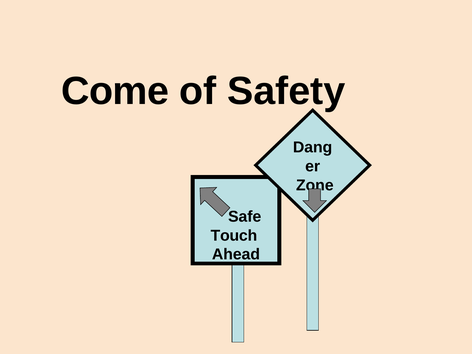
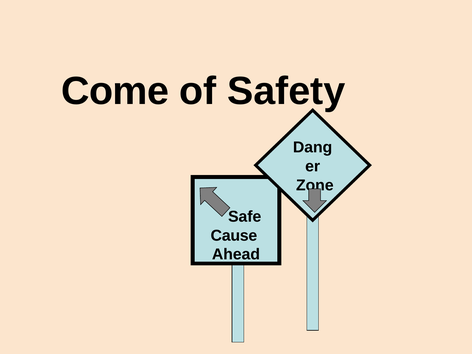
Touch: Touch -> Cause
